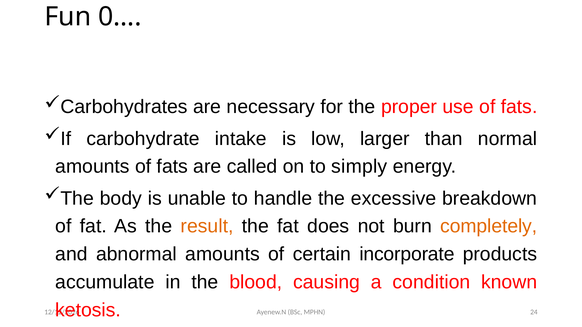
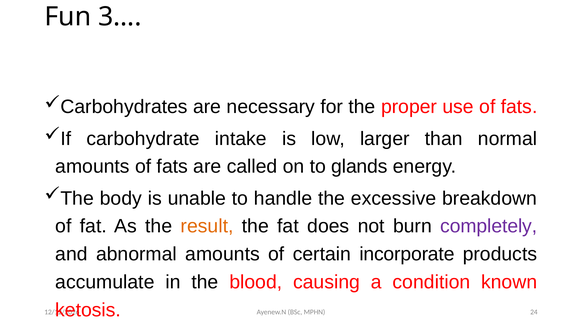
0…: 0… -> 3…
simply: simply -> glands
completely colour: orange -> purple
